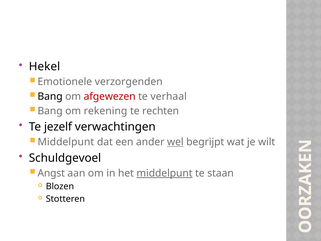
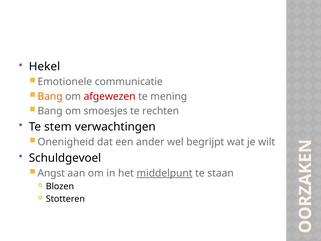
verzorgenden: verzorgenden -> communicatie
Bang at (50, 96) colour: black -> orange
verhaal: verhaal -> mening
rekening: rekening -> smoesjes
jezelf: jezelf -> stem
Middelpunt at (66, 142): Middelpunt -> Onenigheid
wel underline: present -> none
